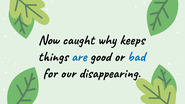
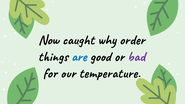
keeps: keeps -> order
bad colour: blue -> purple
disappearing: disappearing -> temperature
